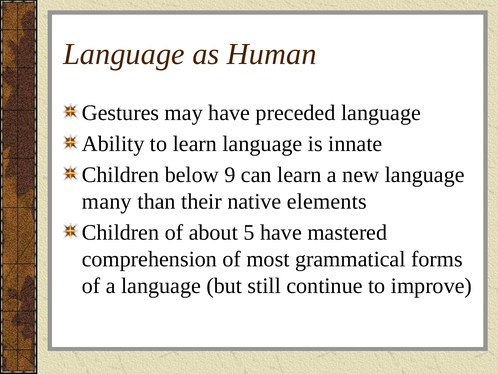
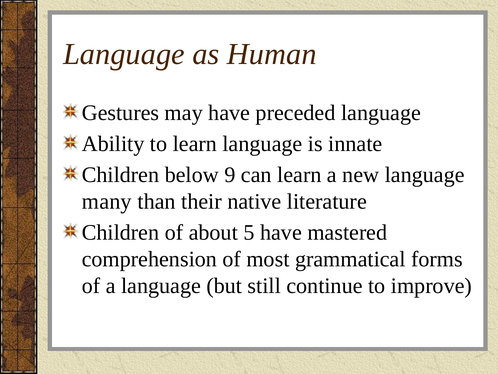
elements: elements -> literature
